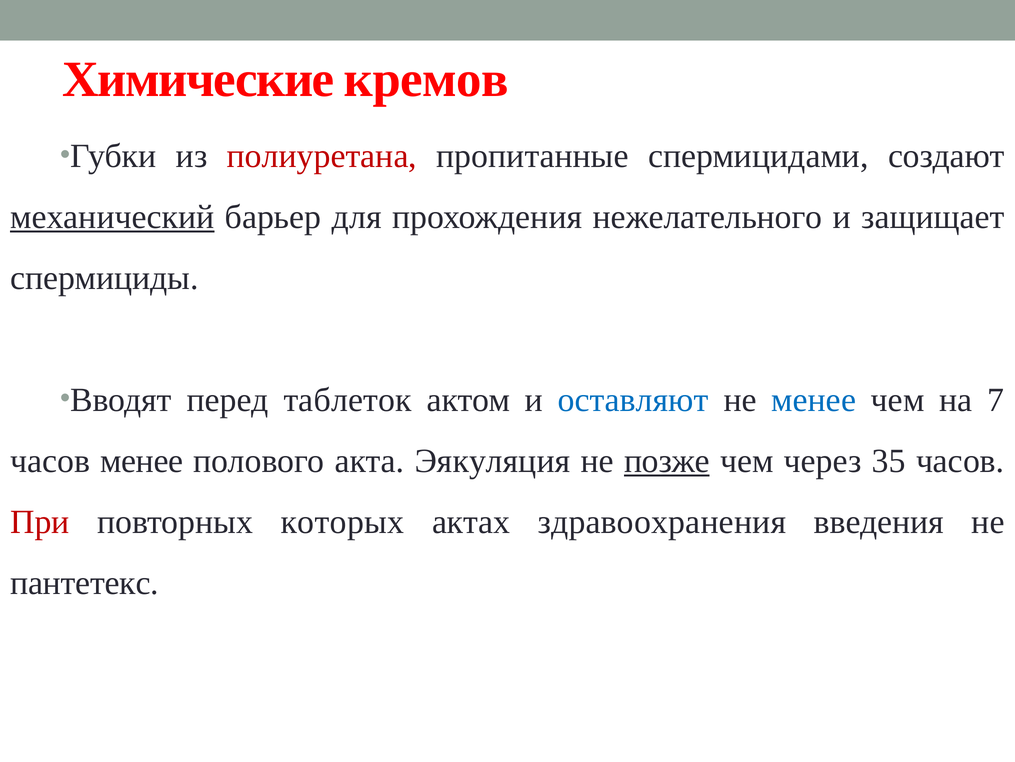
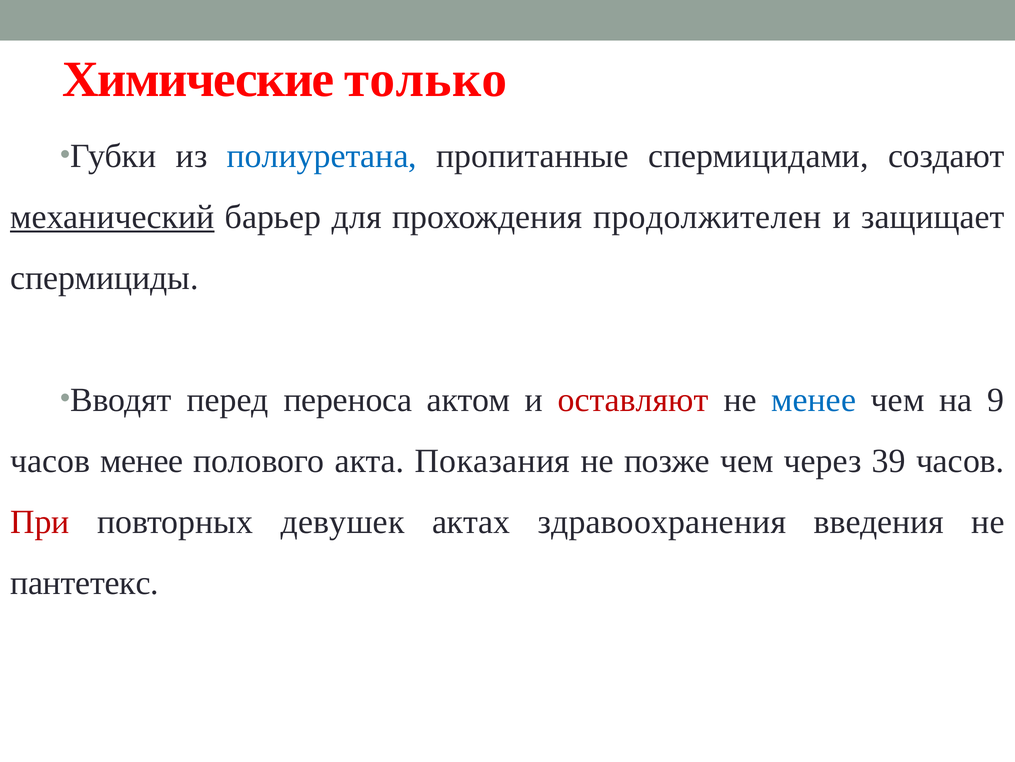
кремов: кремов -> только
полиуретана colour: red -> blue
нежелательного: нежелательного -> продолжителен
таблеток: таблеток -> переноса
оставляют colour: blue -> red
7: 7 -> 9
Эякуляция: Эякуляция -> Показания
позже underline: present -> none
35: 35 -> 39
которых: которых -> девушек
